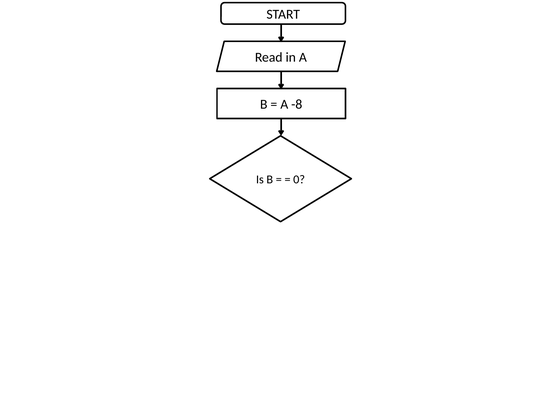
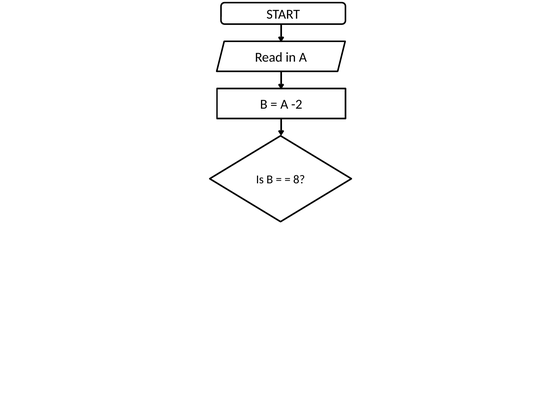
-8: -8 -> -2
0: 0 -> 8
